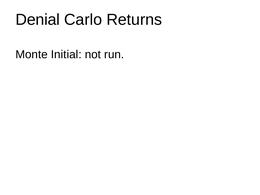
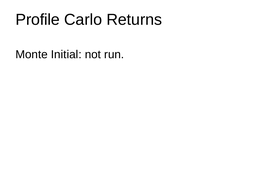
Denial: Denial -> Profile
